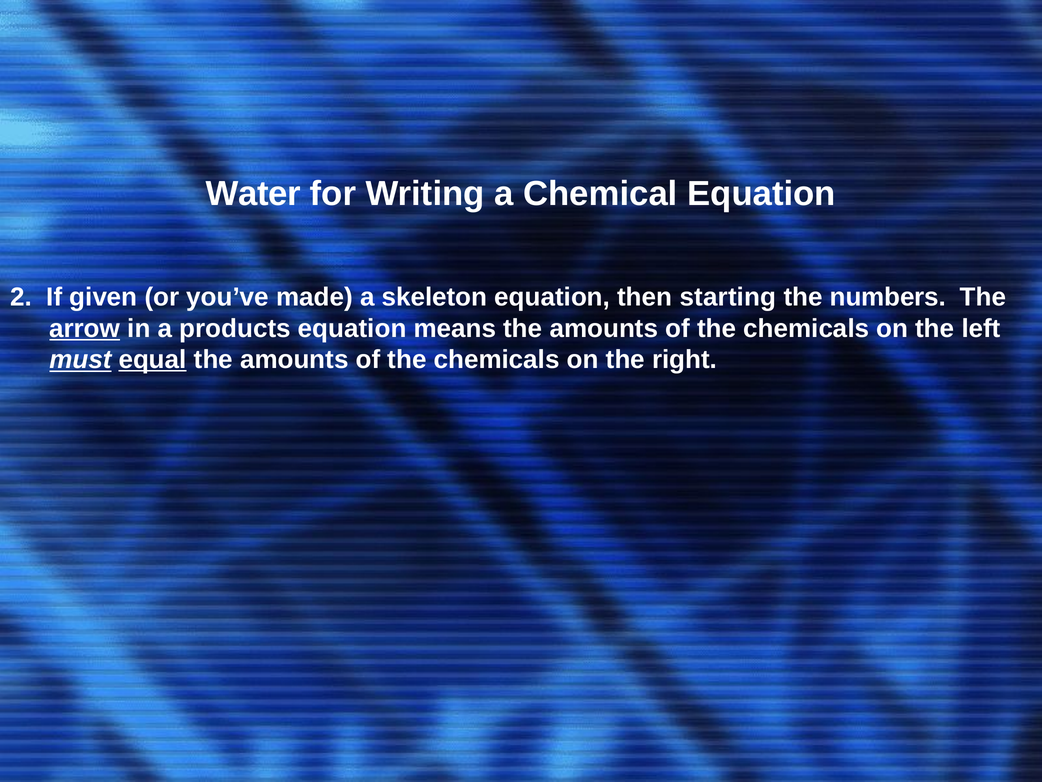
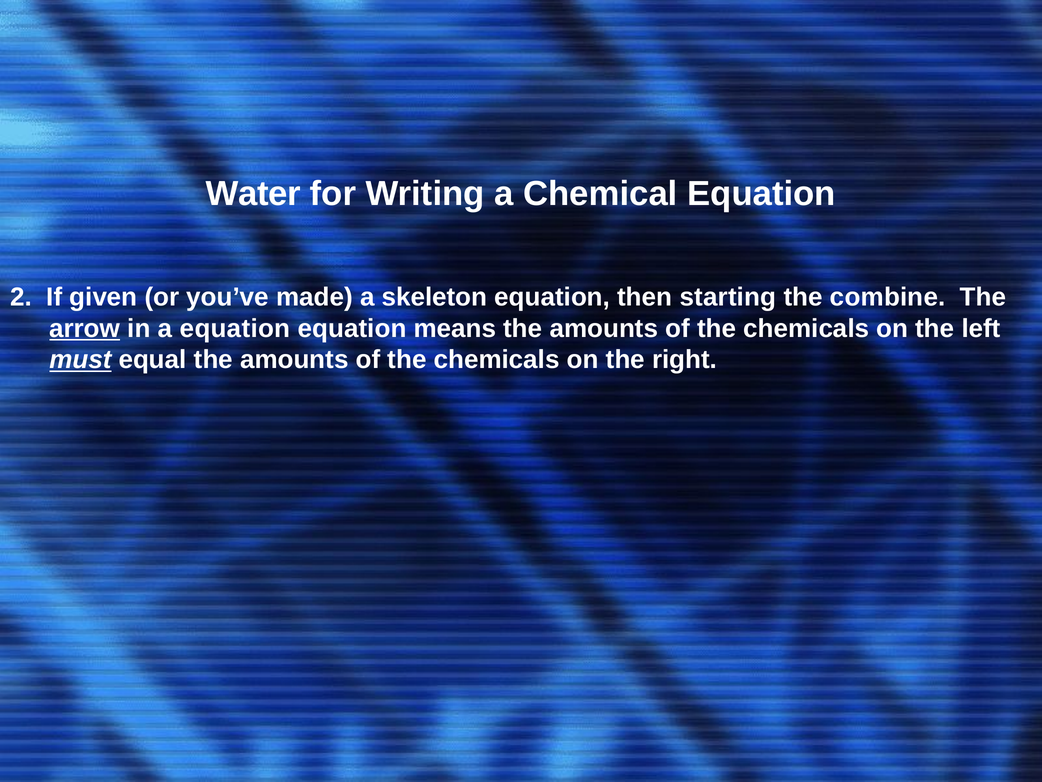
numbers: numbers -> combine
a products: products -> equation
equal underline: present -> none
